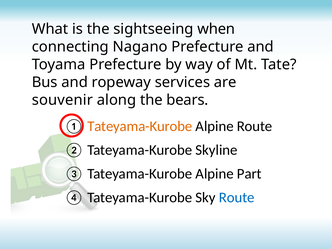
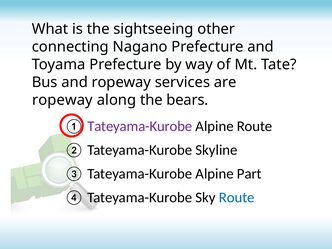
when: when -> other
souvenir at (62, 100): souvenir -> ropeway
Tateyama-Kurobe at (140, 126) colour: orange -> purple
